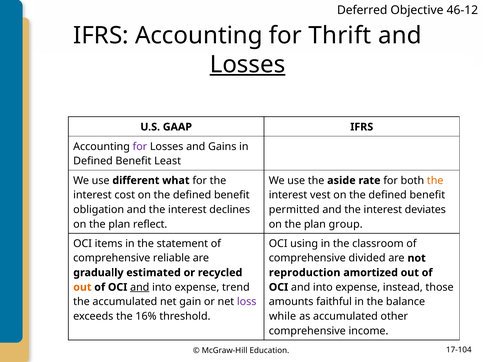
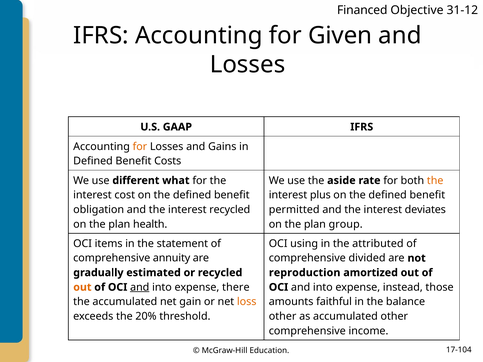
Deferred: Deferred -> Financed
46-12: 46-12 -> 31-12
Thrift: Thrift -> Given
Losses at (248, 64) underline: present -> none
for at (140, 147) colour: purple -> orange
Least: Least -> Costs
vest: vest -> plus
interest declines: declines -> recycled
reflect: reflect -> health
classroom: classroom -> attributed
reliable: reliable -> annuity
trend: trend -> there
loss colour: purple -> orange
16%: 16% -> 20%
while at (283, 317): while -> other
